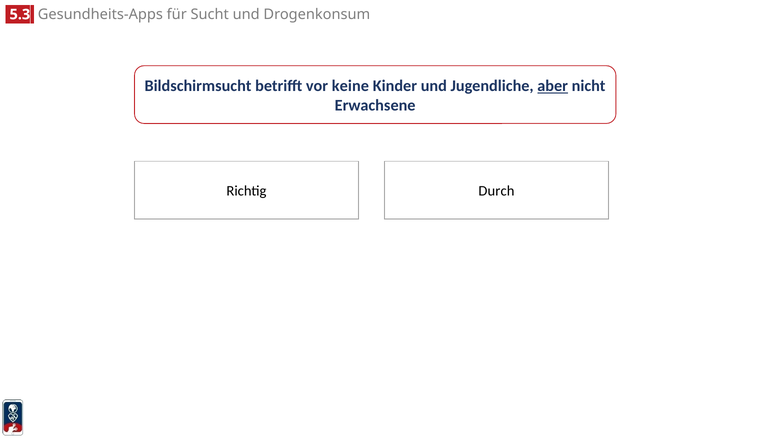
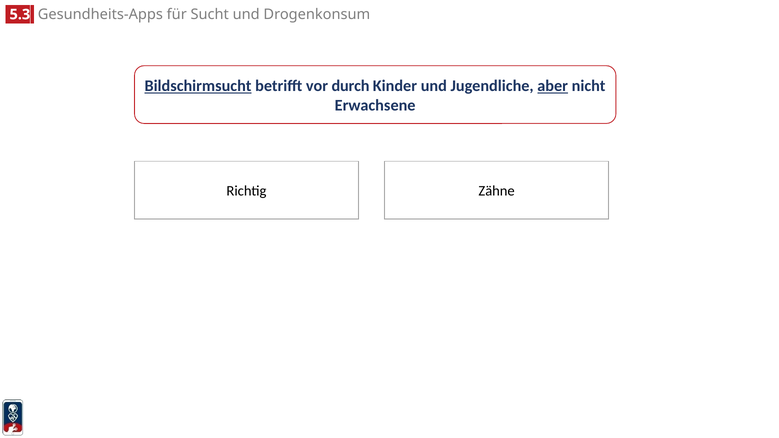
Bildschirmsucht underline: none -> present
keine: keine -> durch
Durch: Durch -> Zähne
